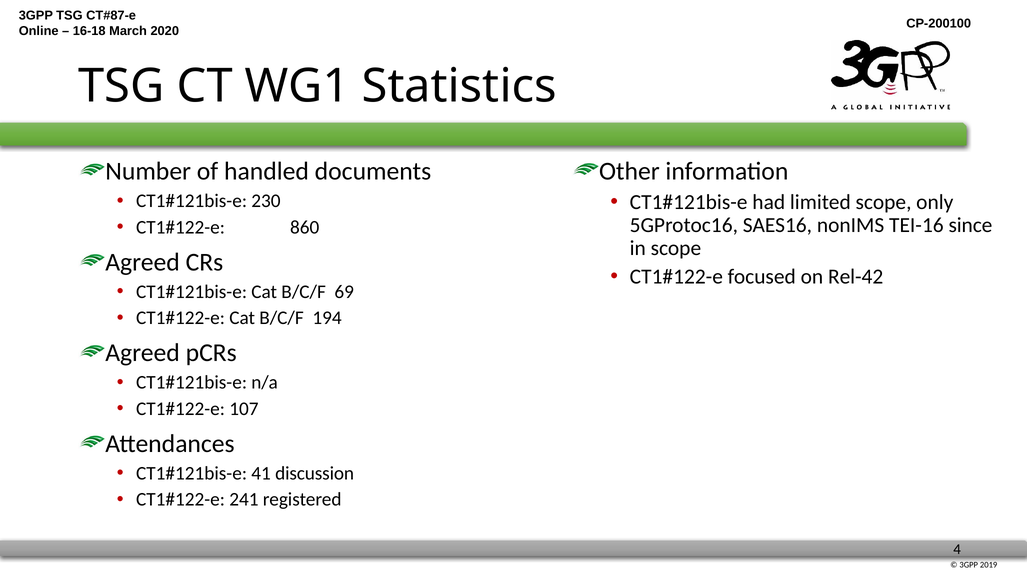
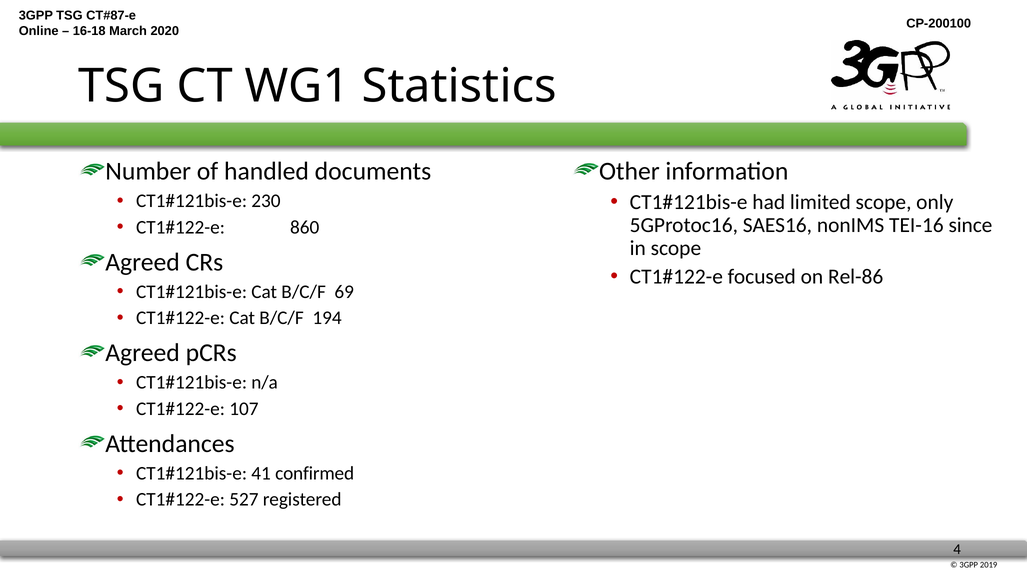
Rel-42: Rel-42 -> Rel-86
discussion: discussion -> confirmed
241: 241 -> 527
